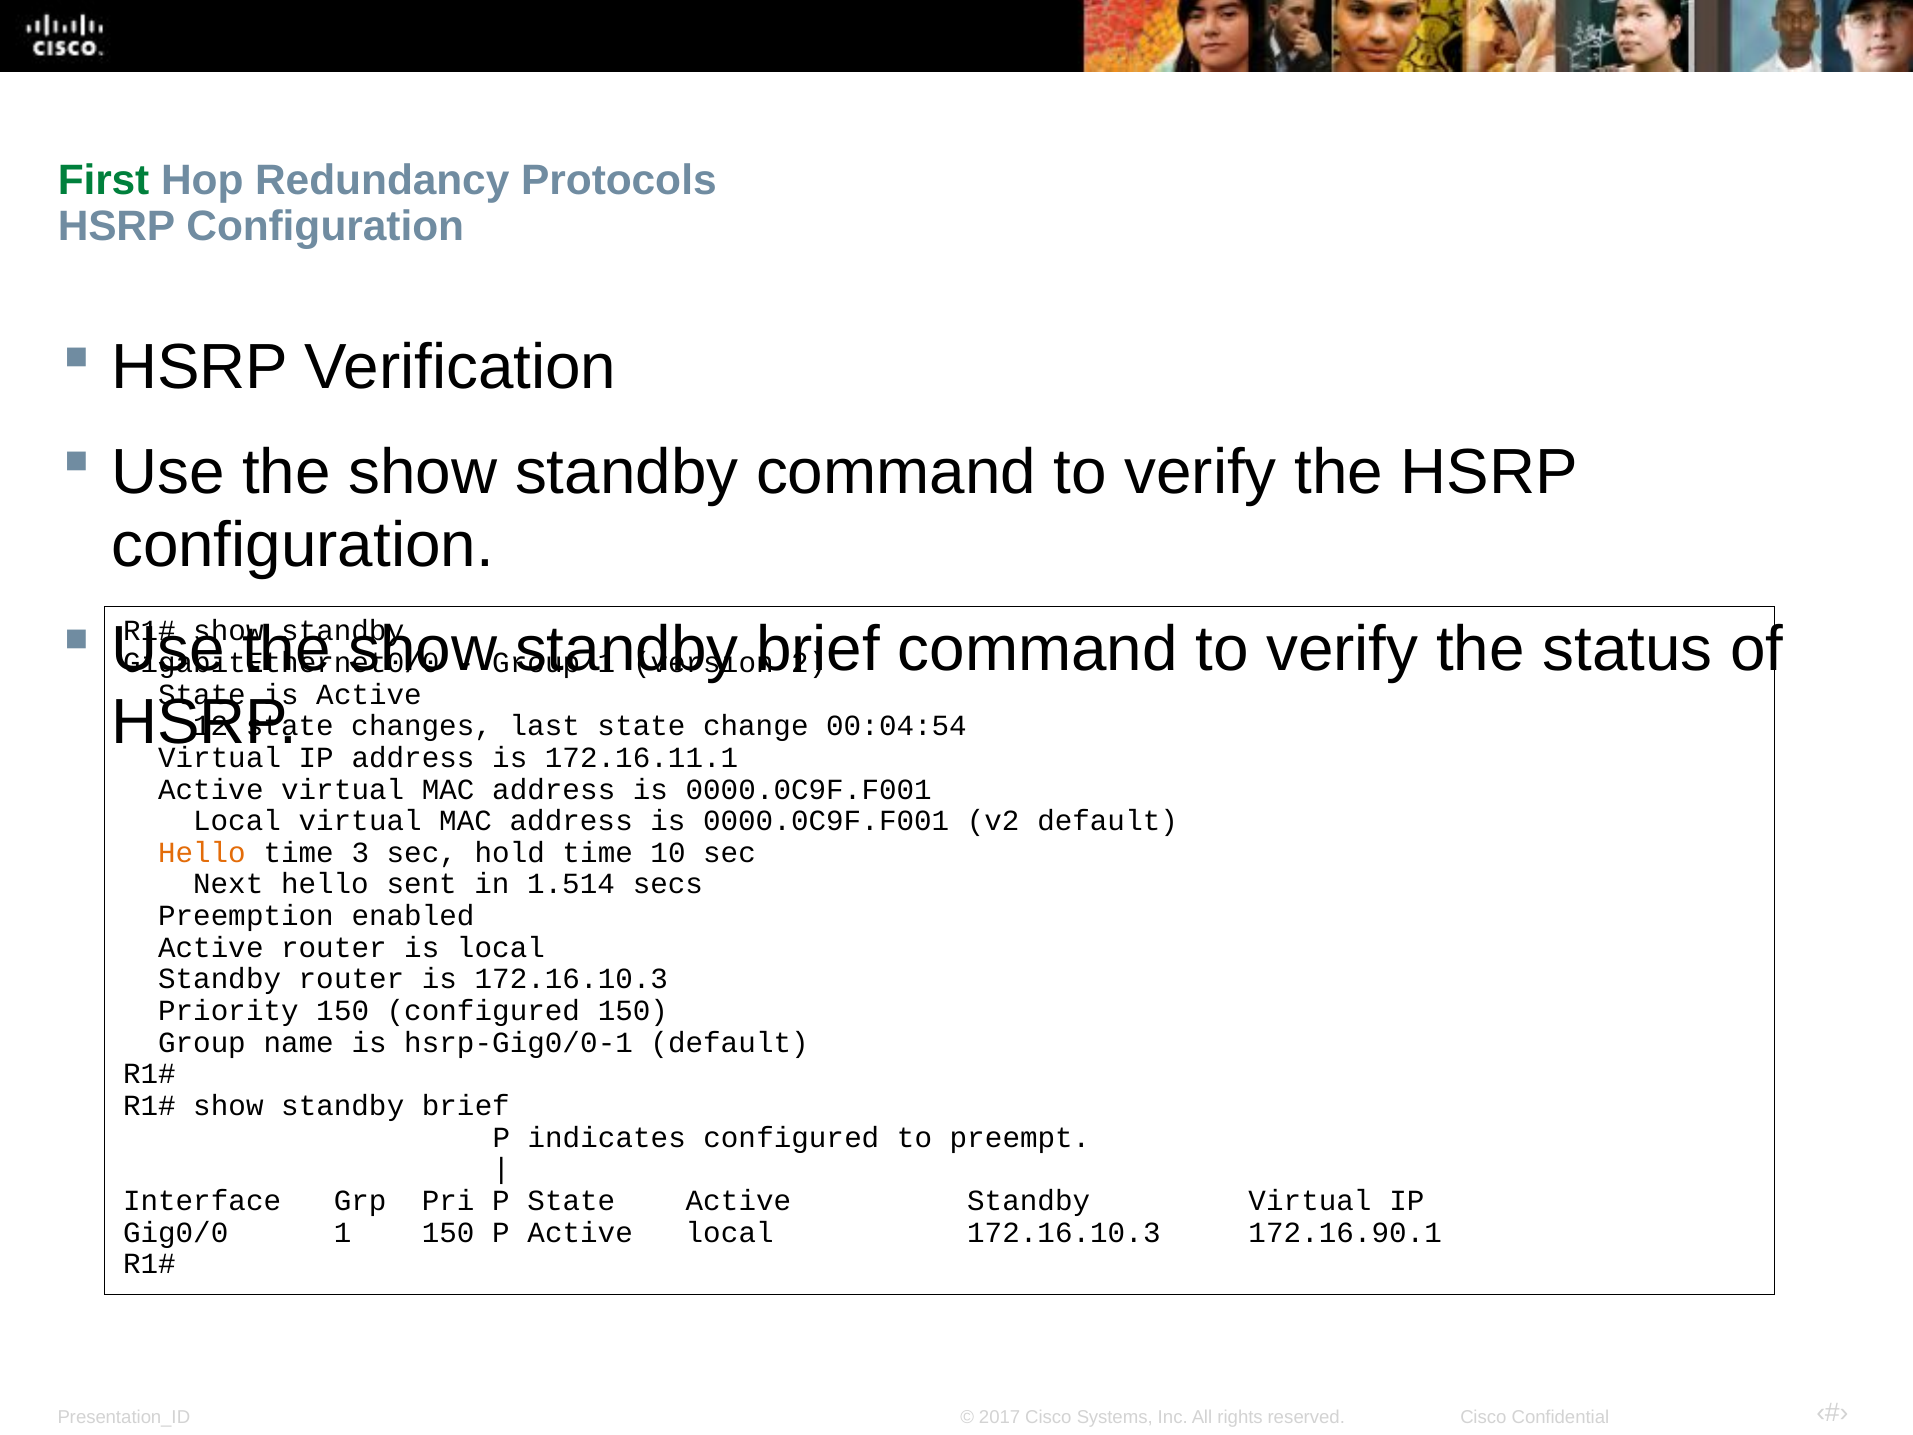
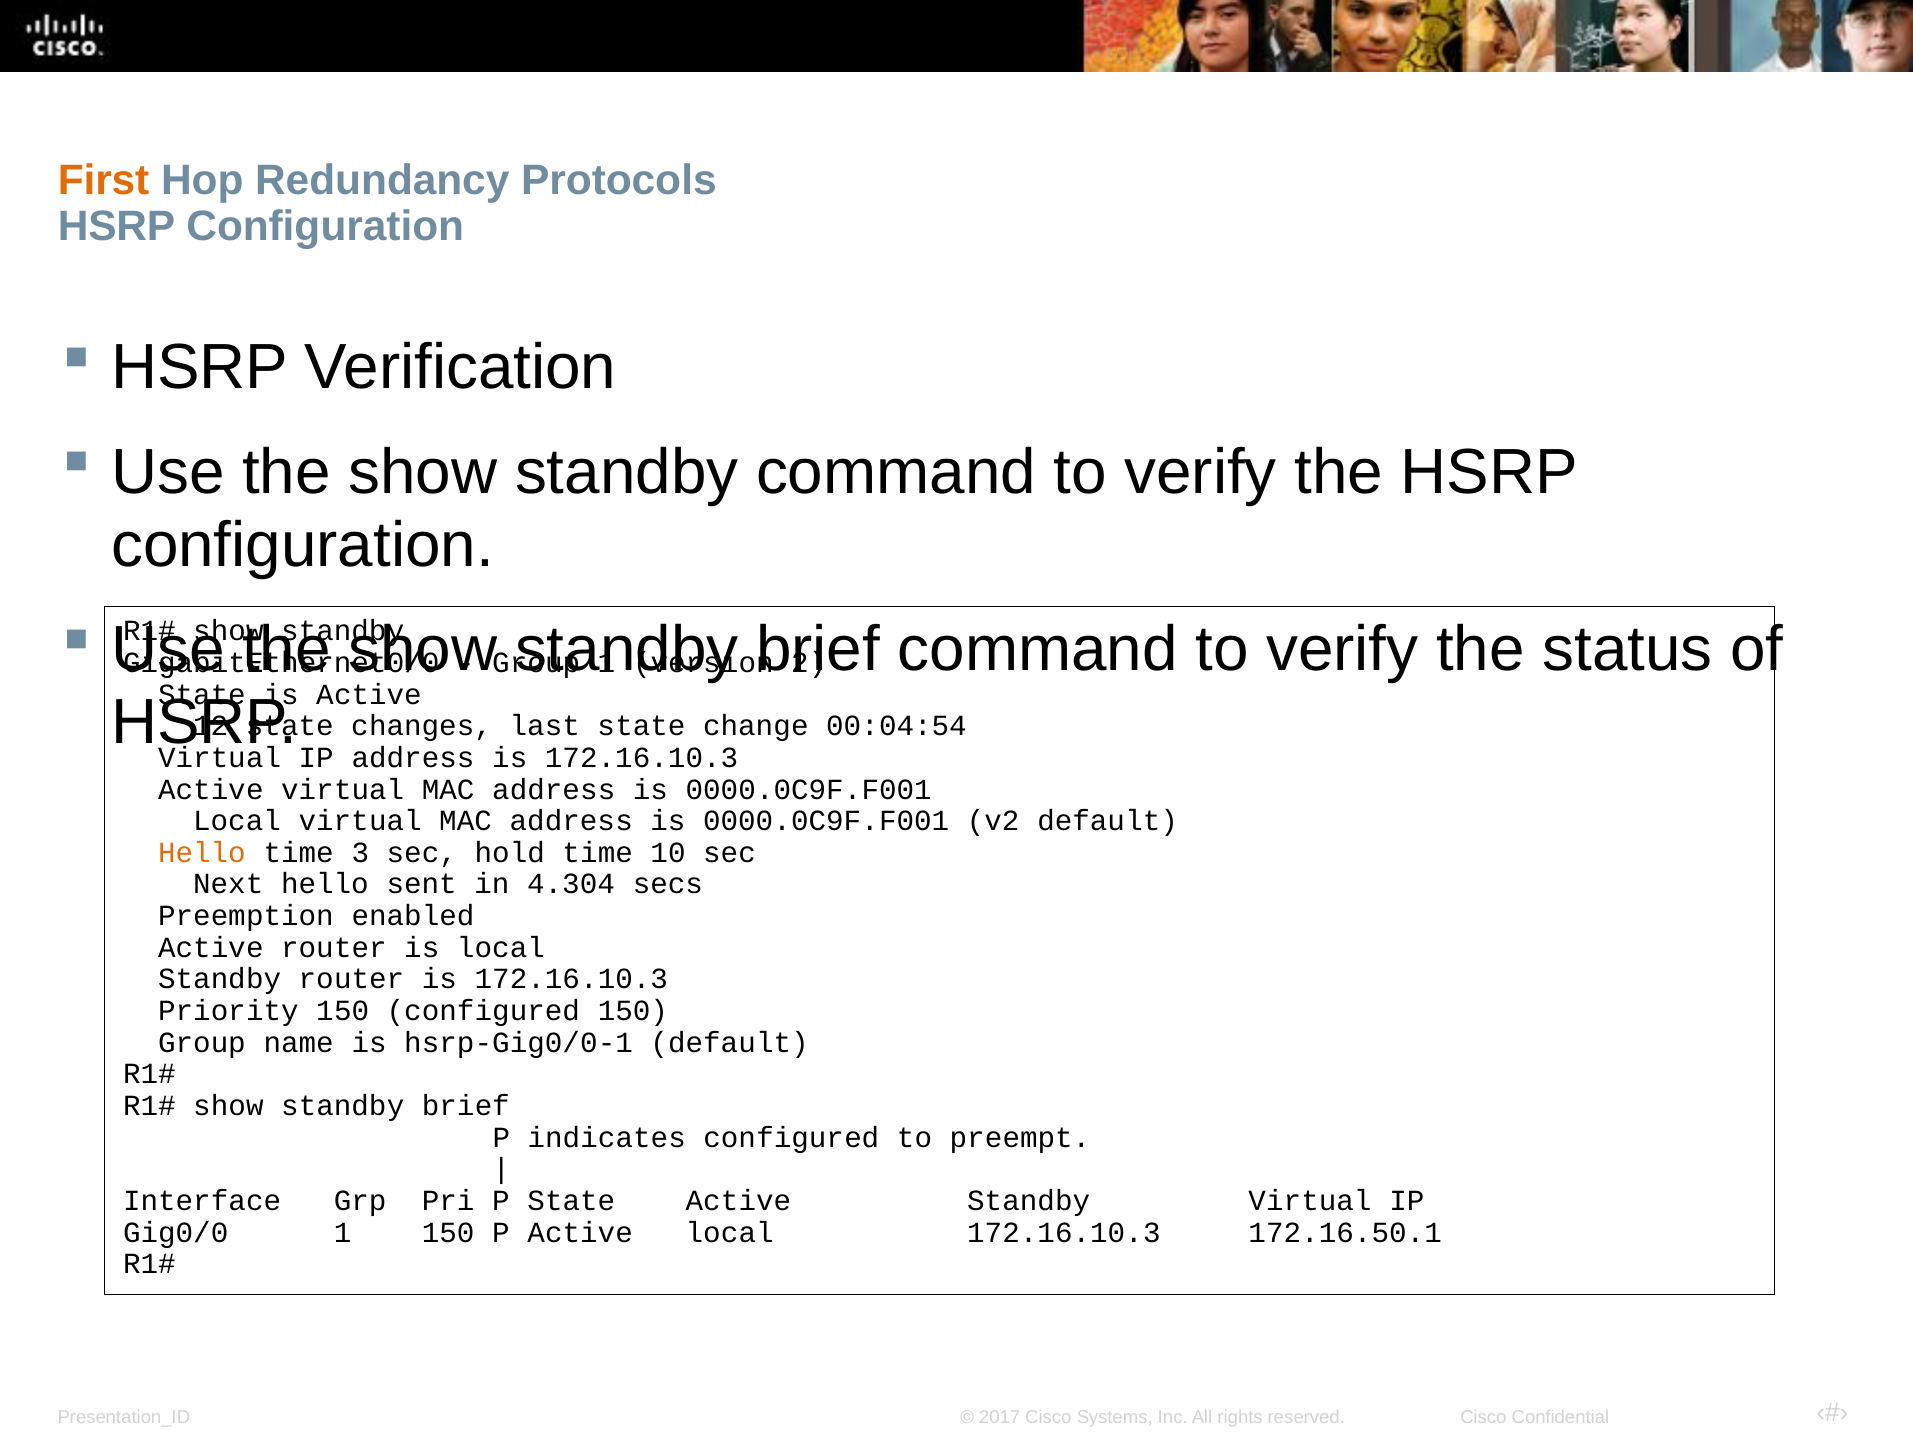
First colour: green -> orange
address is 172.16.11.1: 172.16.11.1 -> 172.16.10.3
1.514: 1.514 -> 4.304
172.16.90.1: 172.16.90.1 -> 172.16.50.1
